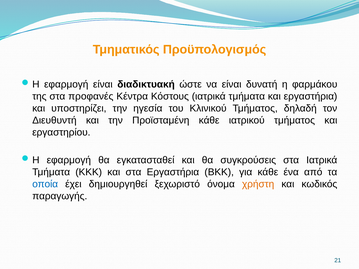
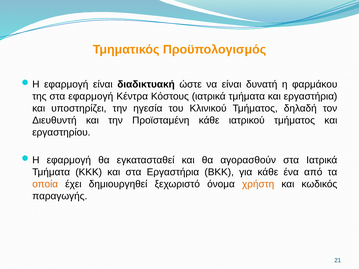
στα προφανές: προφανές -> εφαρμογή
συγκρούσεις: συγκρούσεις -> αγορασθούν
οποία colour: blue -> orange
